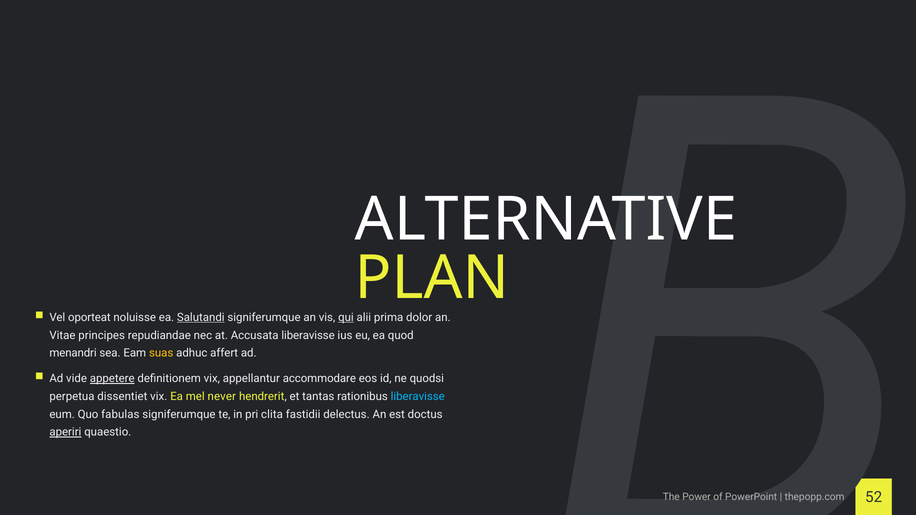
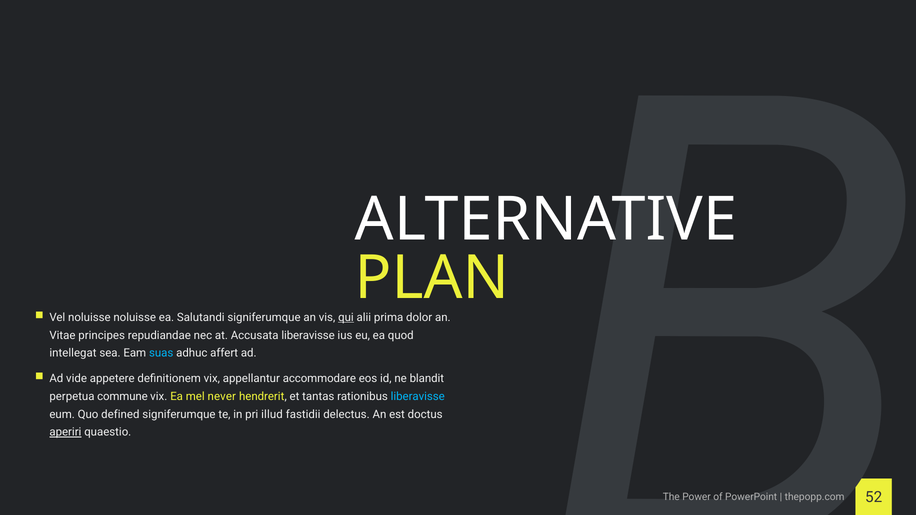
Vel oporteat: oporteat -> noluisse
Salutandi underline: present -> none
menandri: menandri -> intellegat
suas colour: yellow -> light blue
appetere underline: present -> none
quodsi: quodsi -> blandit
dissentiet: dissentiet -> commune
fabulas: fabulas -> defined
clita: clita -> illud
